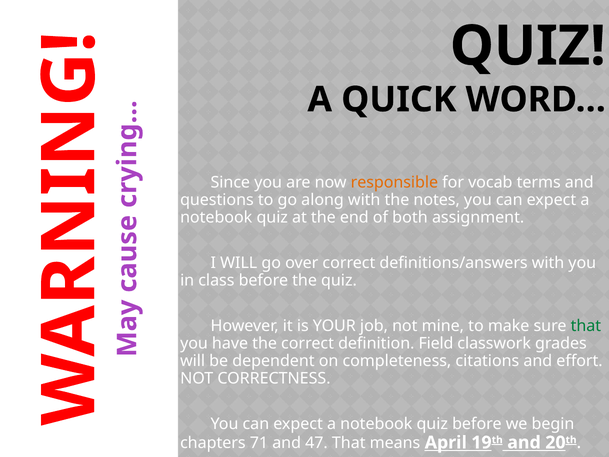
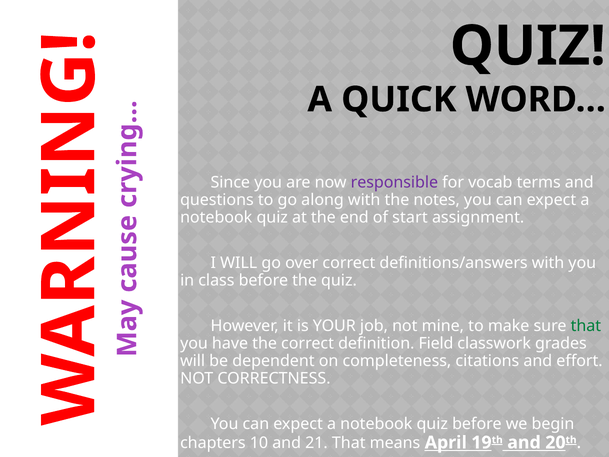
responsible colour: orange -> purple
both: both -> start
71: 71 -> 10
47: 47 -> 21
